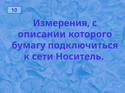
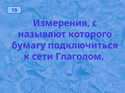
описании: описании -> называют
Носитель: Носитель -> Глаголом
